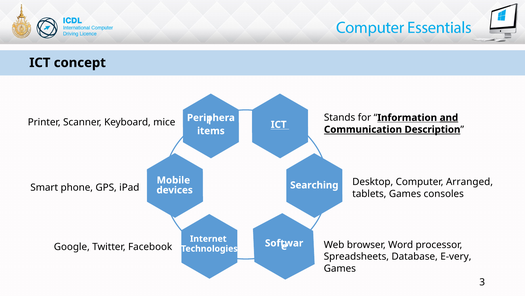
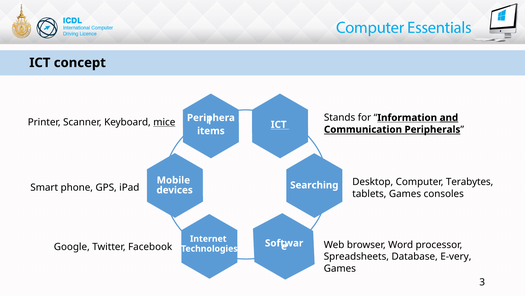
mice underline: none -> present
Description: Description -> Peripherals
Arranged: Arranged -> Terabytes
